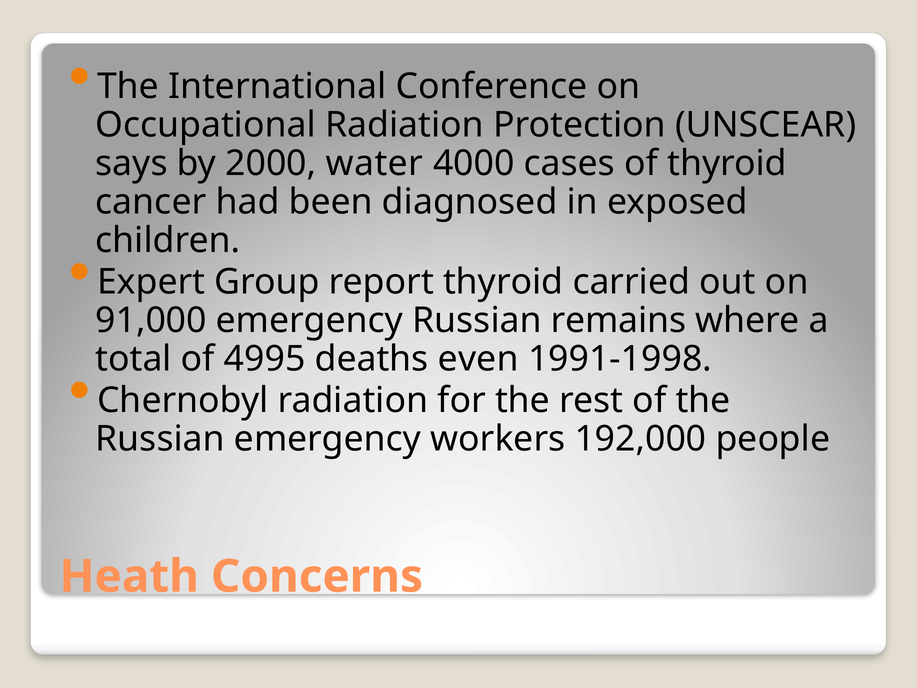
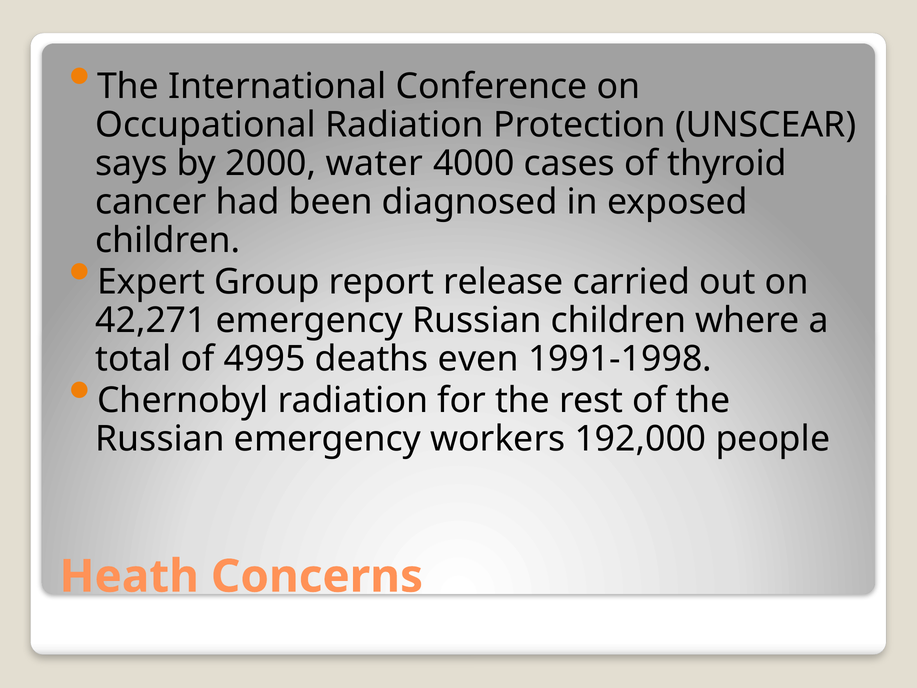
report thyroid: thyroid -> release
91,000: 91,000 -> 42,271
Russian remains: remains -> children
